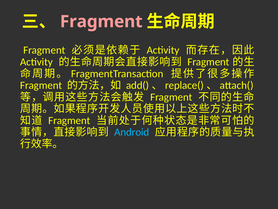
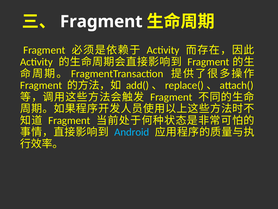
Fragment at (101, 22) colour: pink -> white
